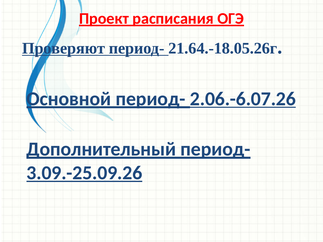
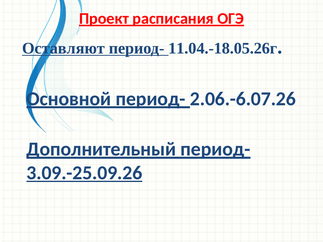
Проверяют: Проверяют -> Оставляют
21.64.-18.05.26г: 21.64.-18.05.26г -> 11.04.-18.05.26г
2.06.-6.07.26 underline: present -> none
